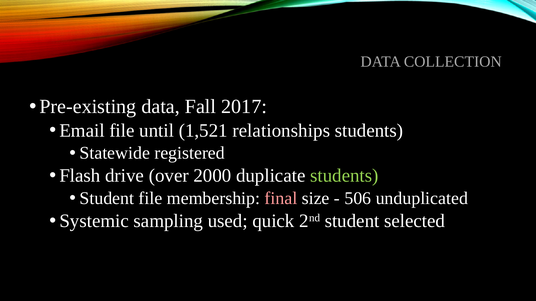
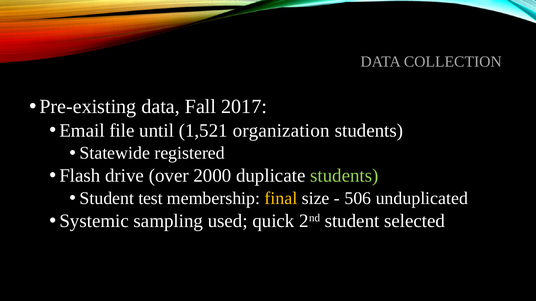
relationships: relationships -> organization
Student file: file -> test
final colour: pink -> yellow
